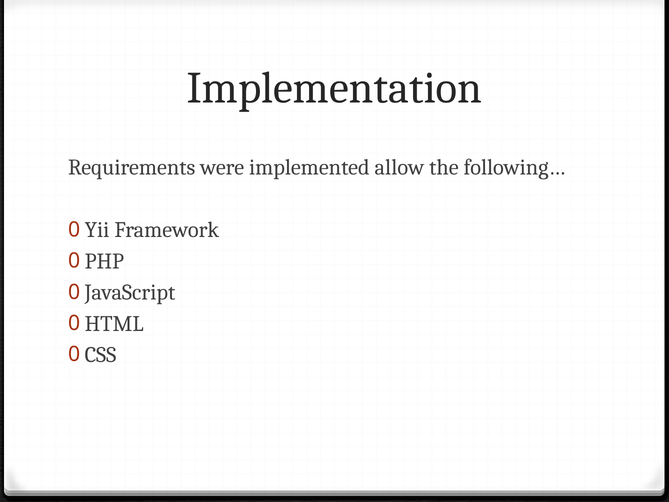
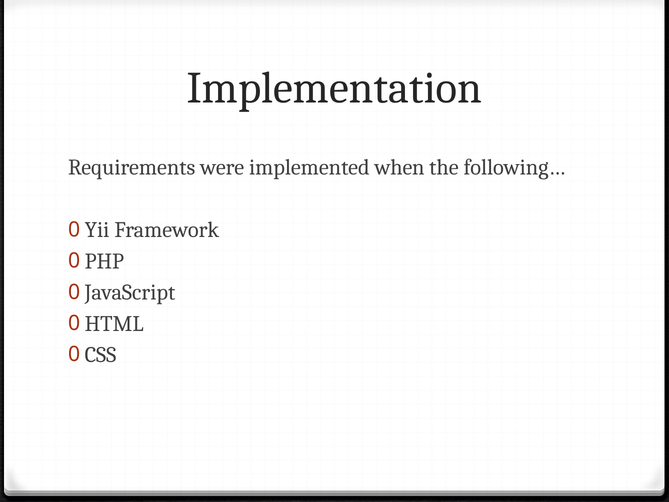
allow: allow -> when
